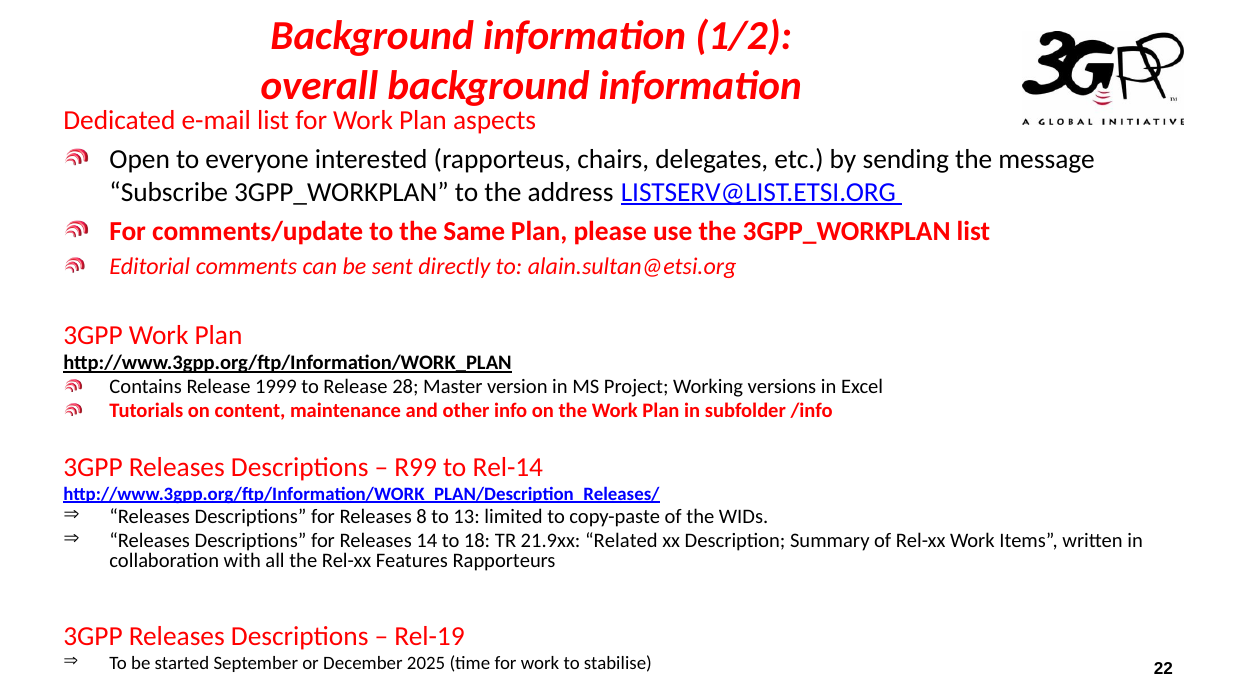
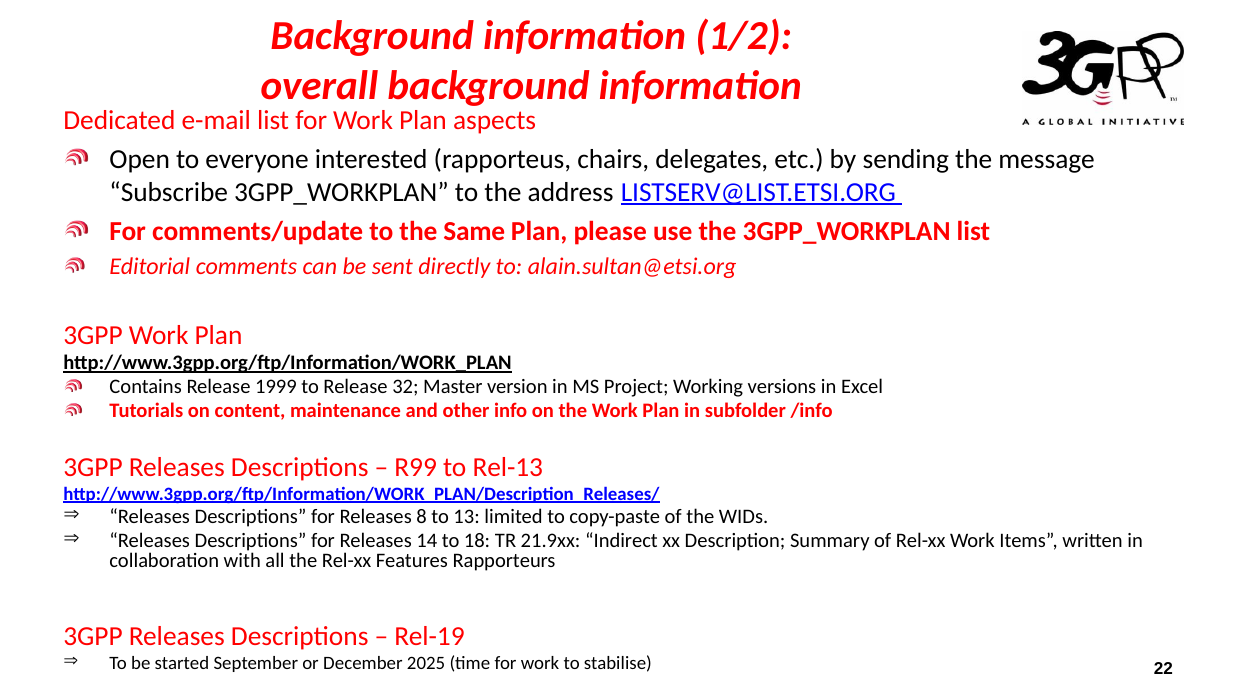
28: 28 -> 32
Rel-14: Rel-14 -> Rel-13
Related: Related -> Indirect
